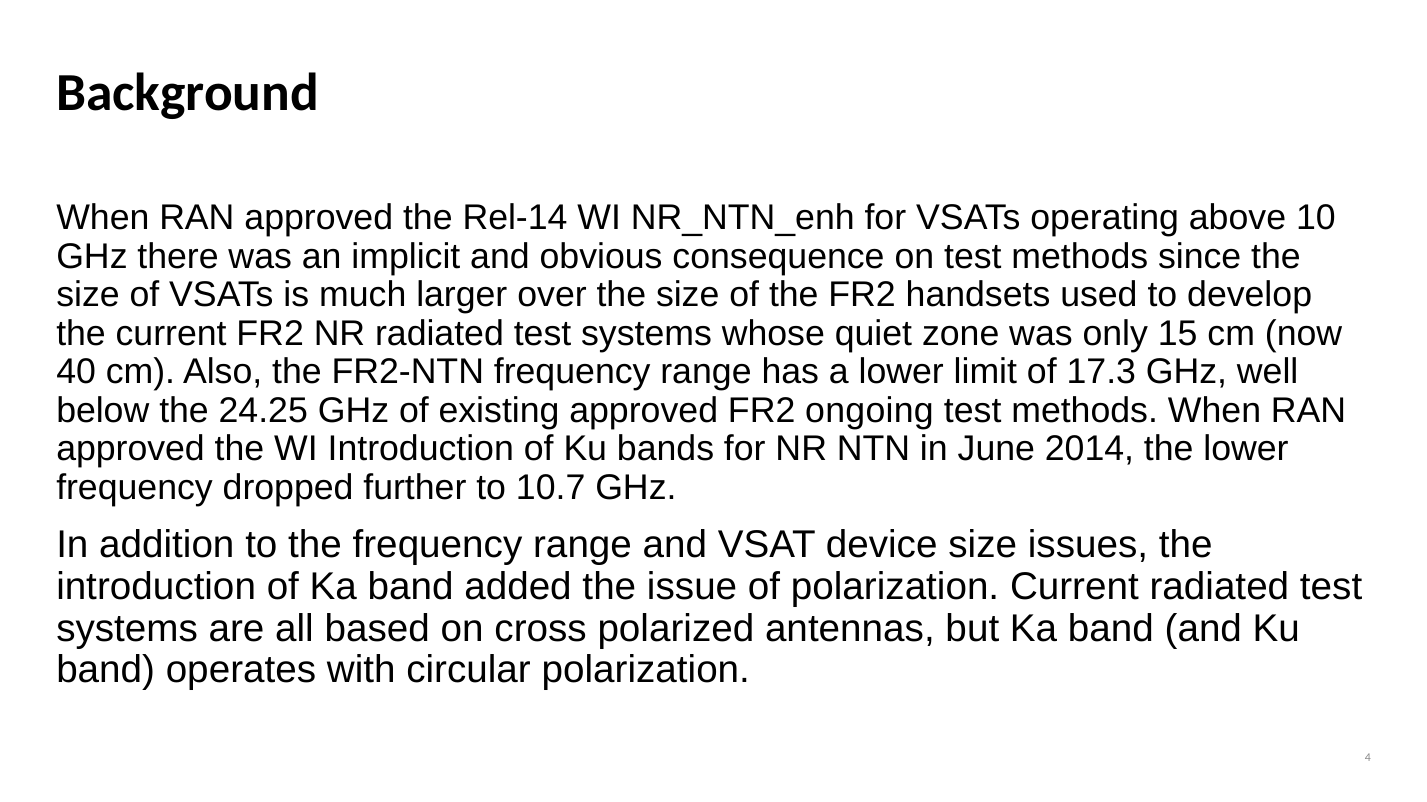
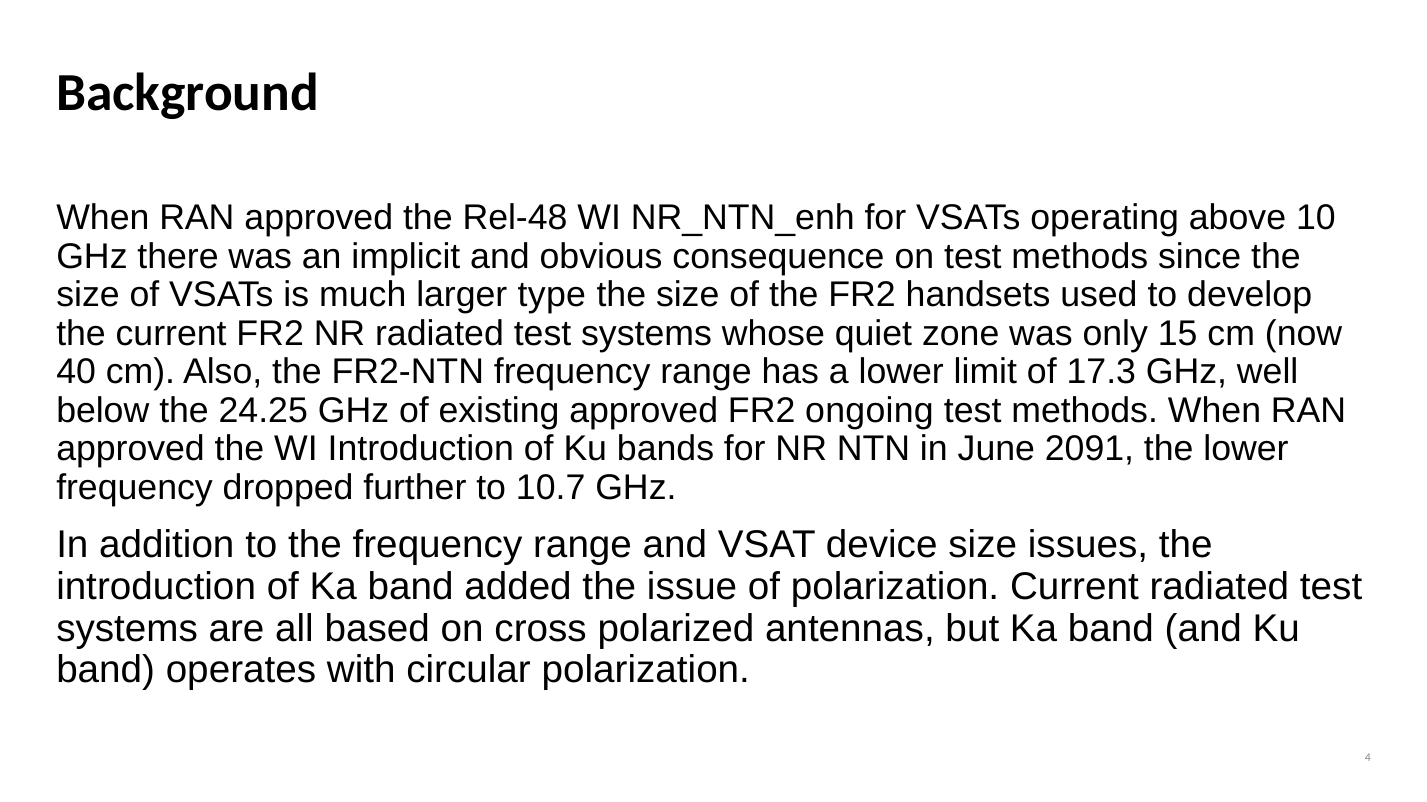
Rel-14: Rel-14 -> Rel-48
over: over -> type
2014: 2014 -> 2091
